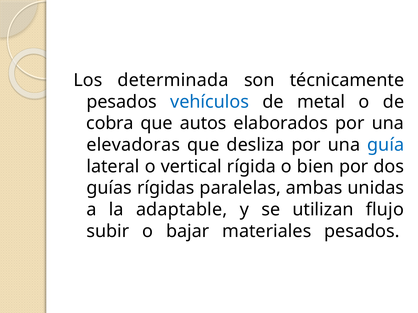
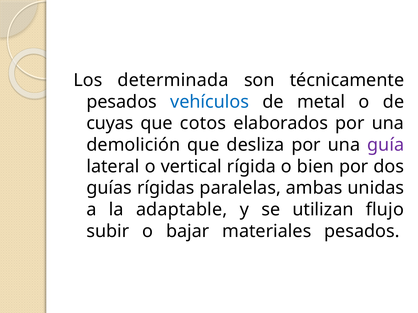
cobra: cobra -> cuyas
autos: autos -> cotos
elevadoras: elevadoras -> demolición
guía colour: blue -> purple
